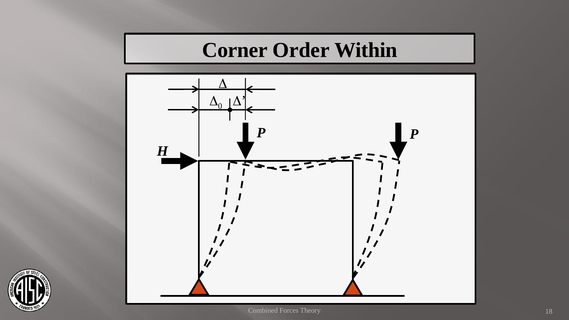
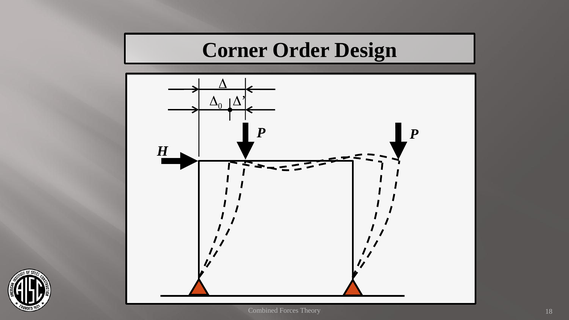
Within: Within -> Design
